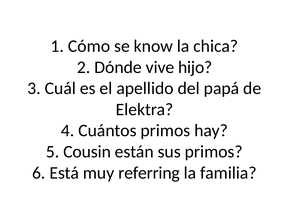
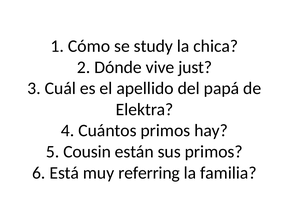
know: know -> study
hijo: hijo -> just
